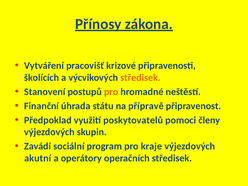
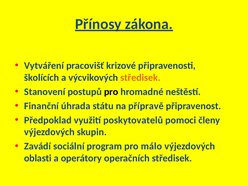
pro at (111, 92) colour: orange -> black
kraje: kraje -> málo
akutní: akutní -> oblasti
